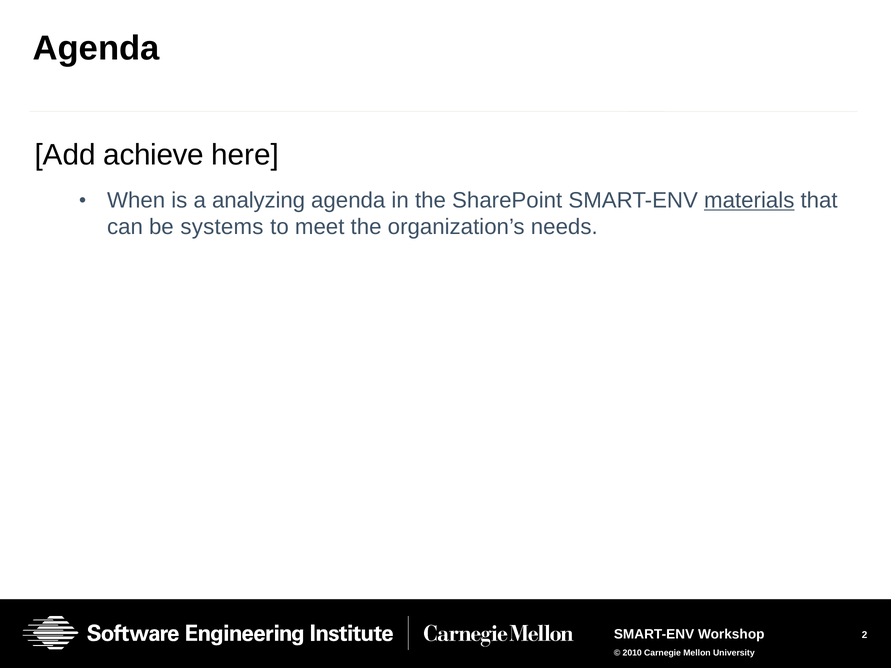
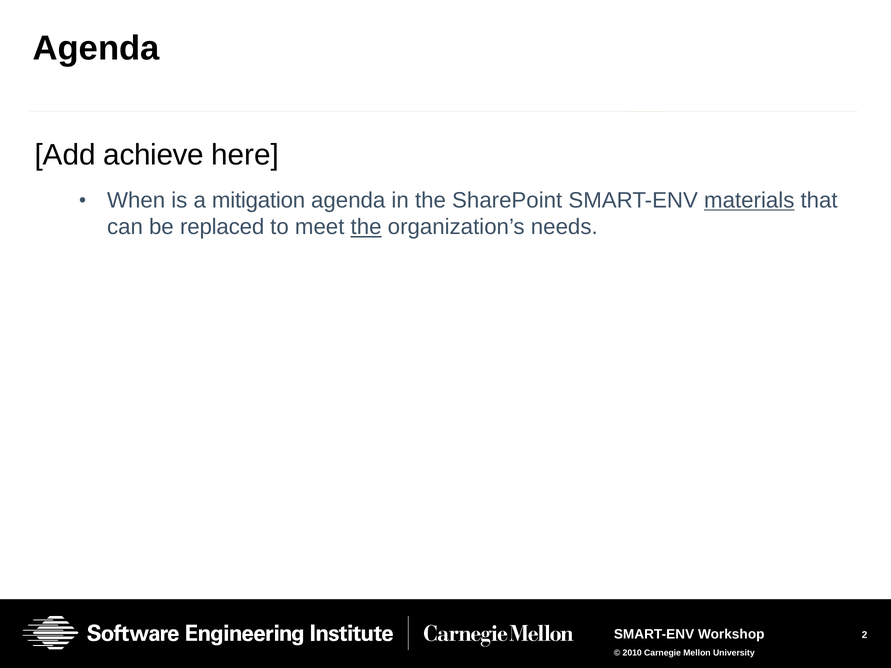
analyzing: analyzing -> mitigation
systems: systems -> replaced
the at (366, 227) underline: none -> present
